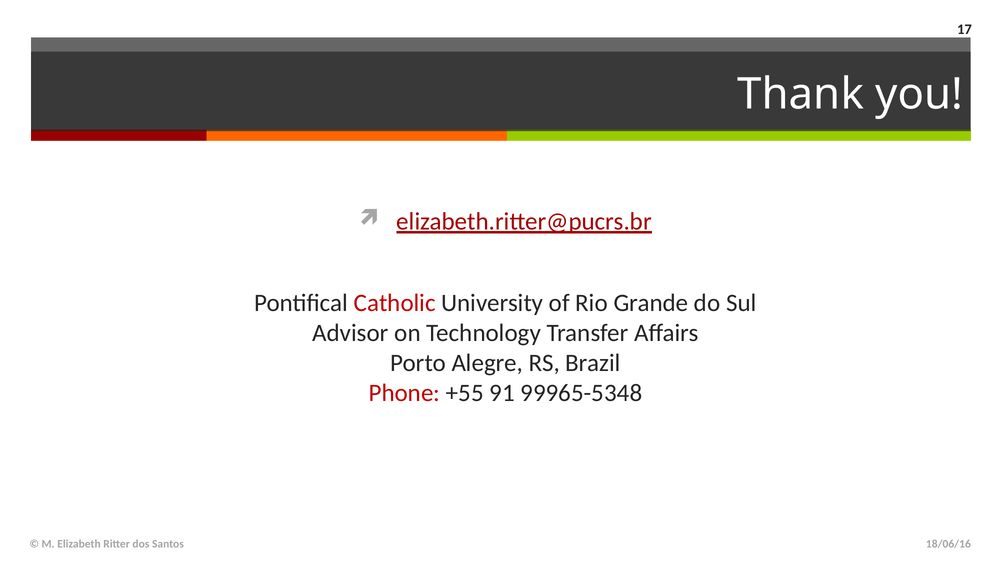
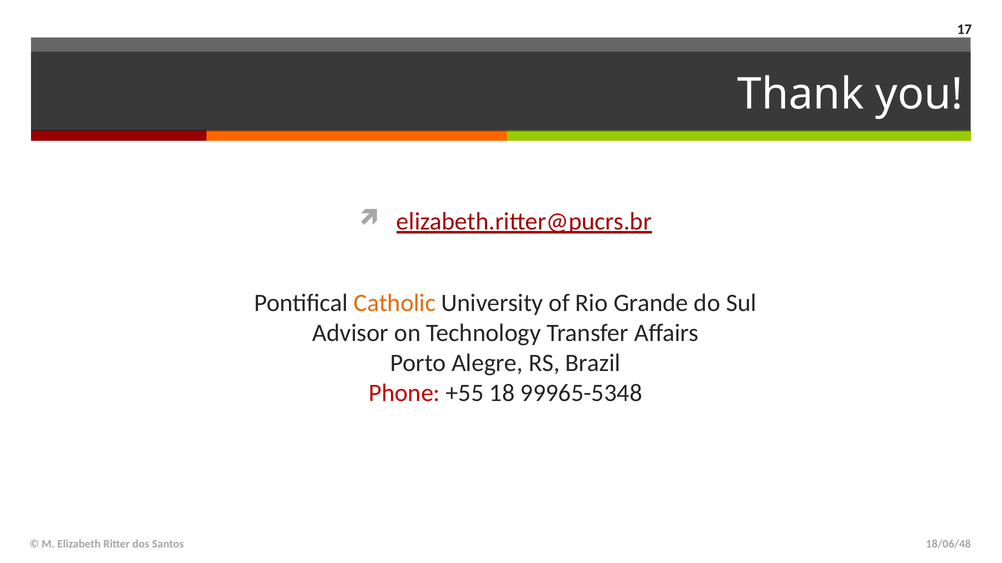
Catholic colour: red -> orange
91: 91 -> 18
18/06/16: 18/06/16 -> 18/06/48
